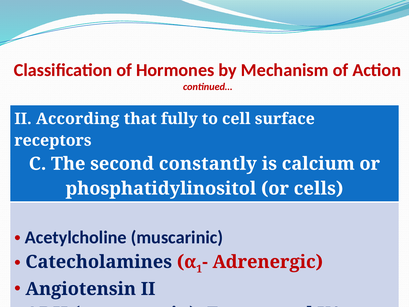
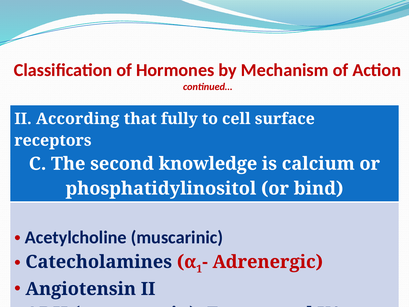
constantly: constantly -> knowledge
cells: cells -> bind
